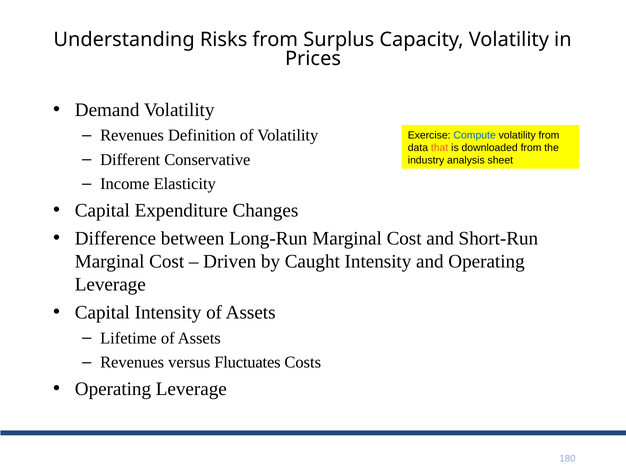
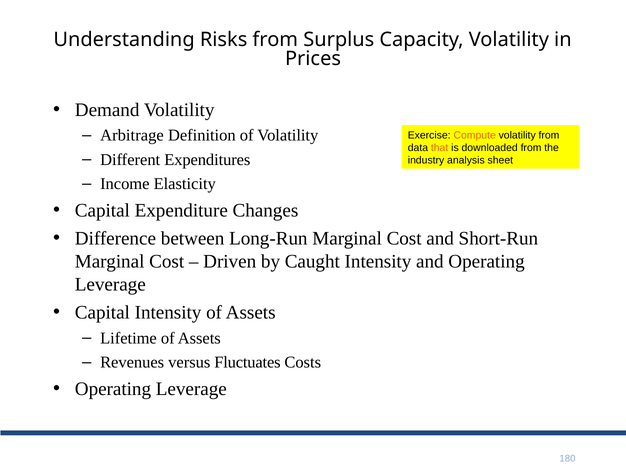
Revenues at (132, 136): Revenues -> Arbitrage
Compute colour: blue -> orange
Conservative: Conservative -> Expenditures
